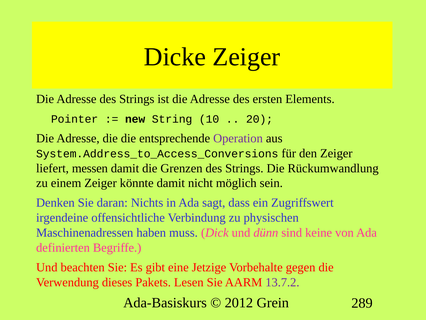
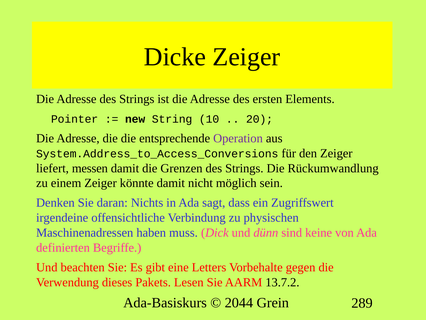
Jetzige: Jetzige -> Letters
13.7.2 colour: purple -> black
2012: 2012 -> 2044
